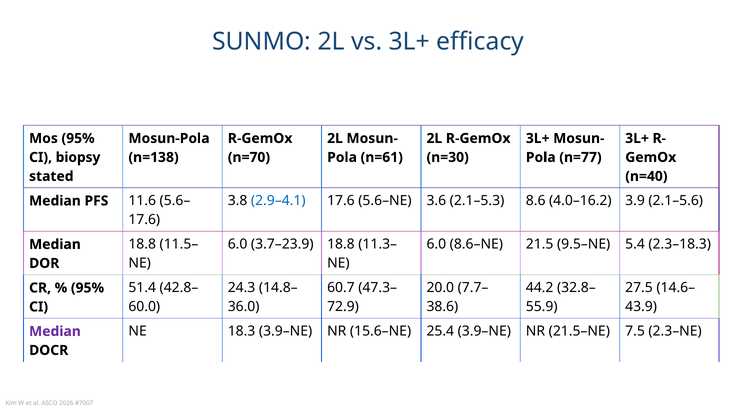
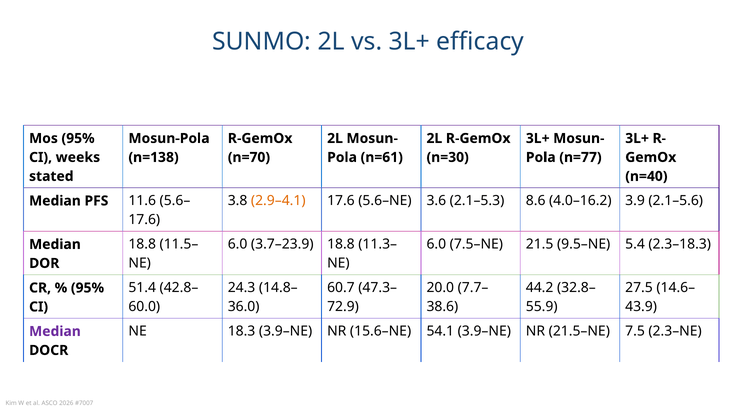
biopsy: biopsy -> weeks
2.9–4.1 colour: blue -> orange
8.6–NE: 8.6–NE -> 7.5–NE
25.4: 25.4 -> 54.1
